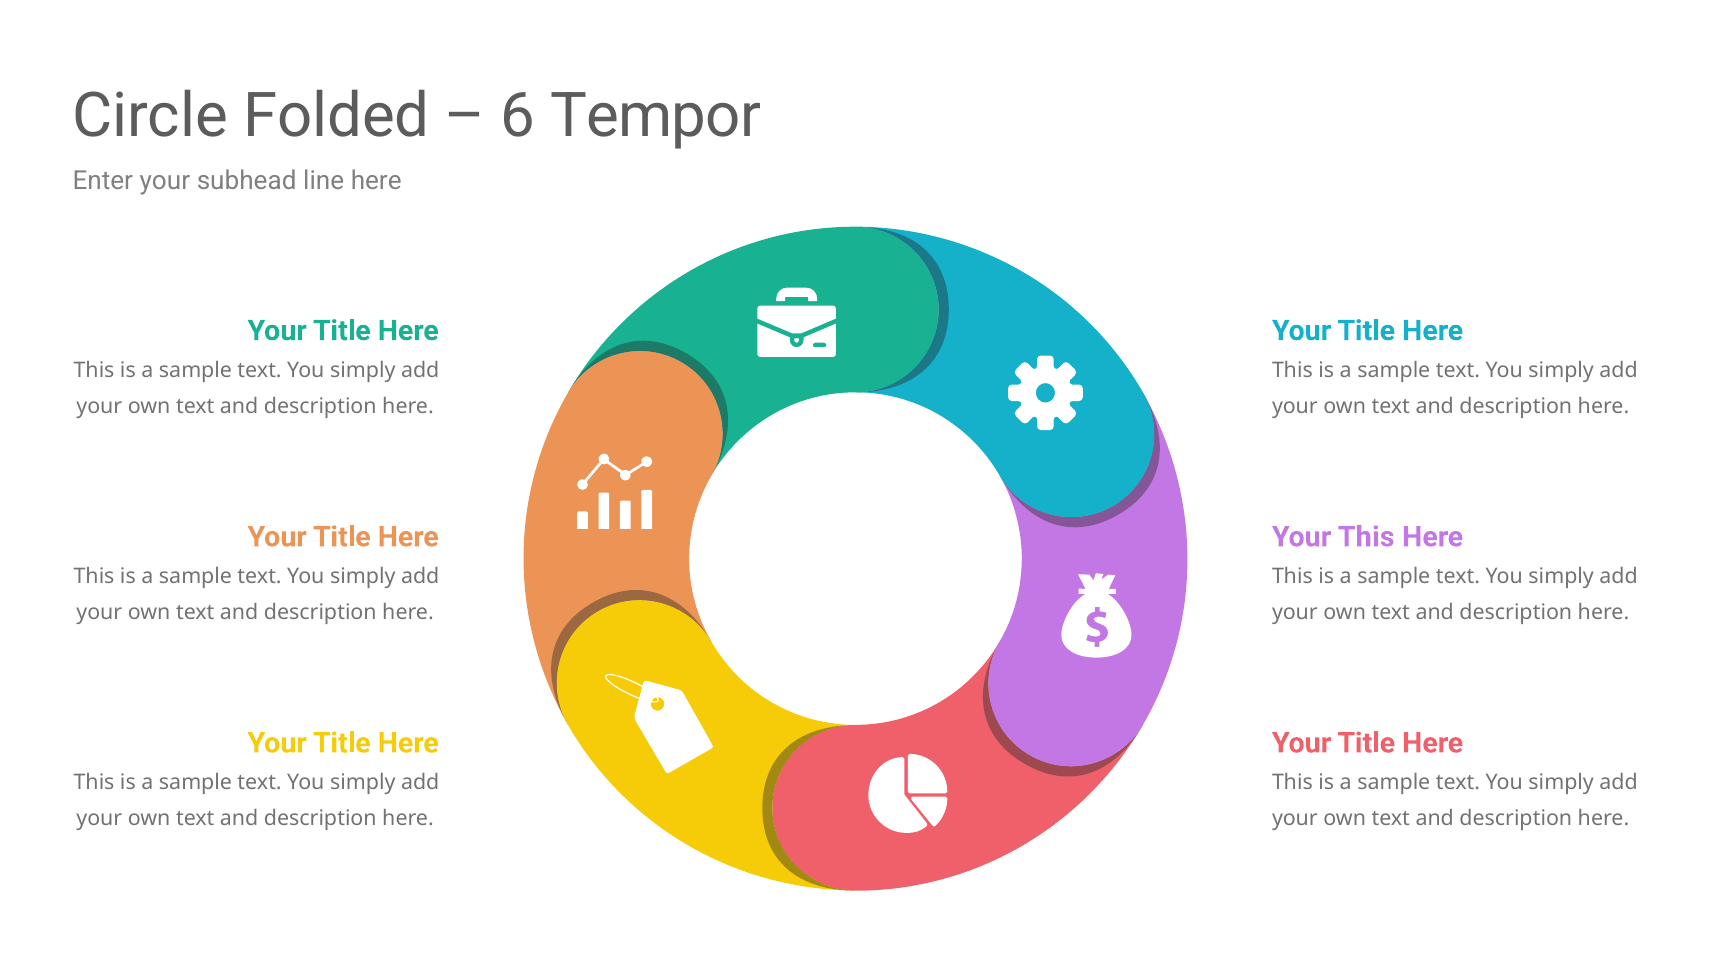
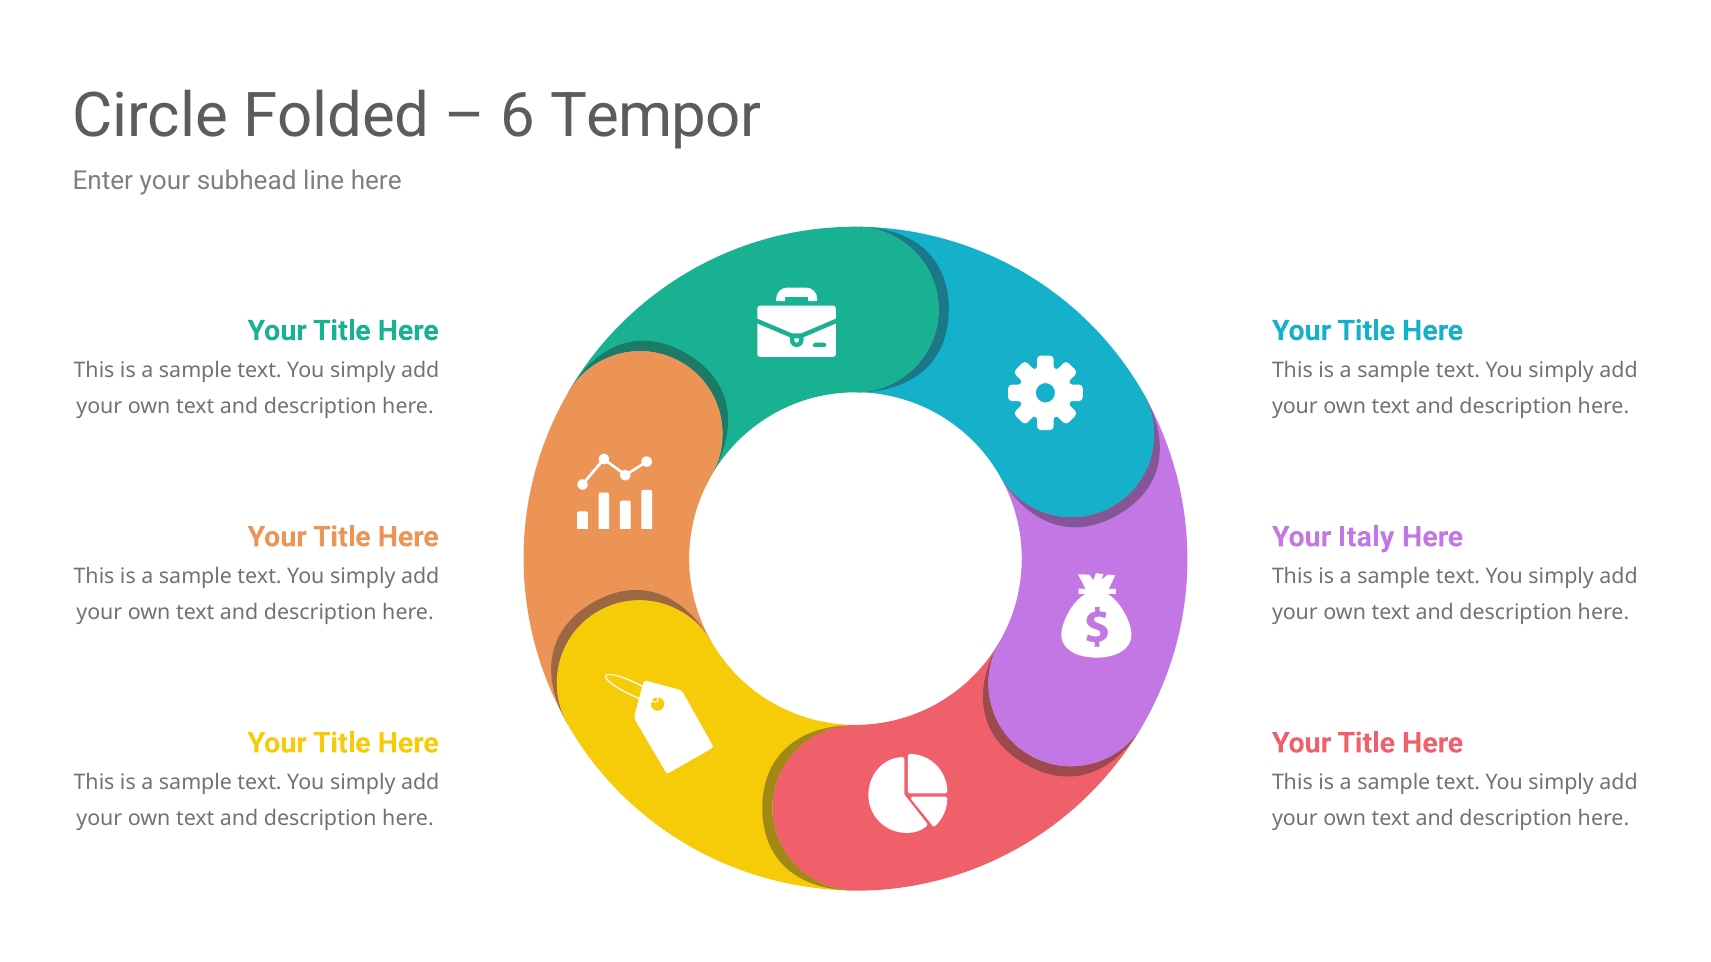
Your This: This -> Italy
